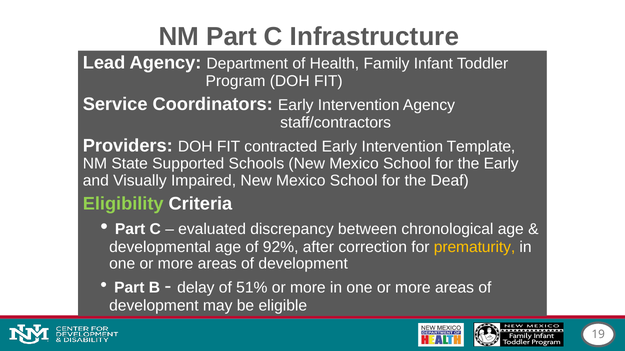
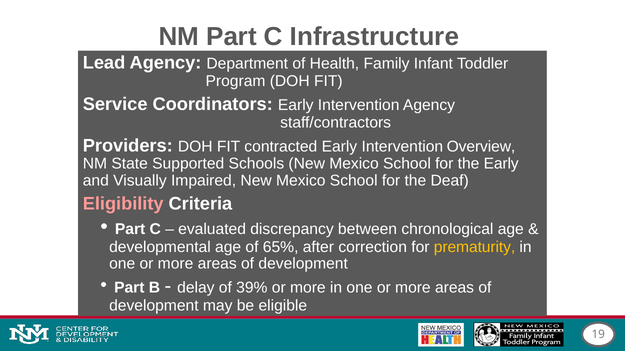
Template: Template -> Overview
Eligibility colour: light green -> pink
92%: 92% -> 65%
51%: 51% -> 39%
